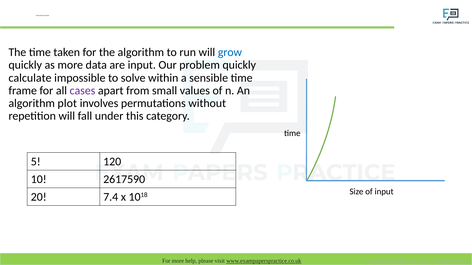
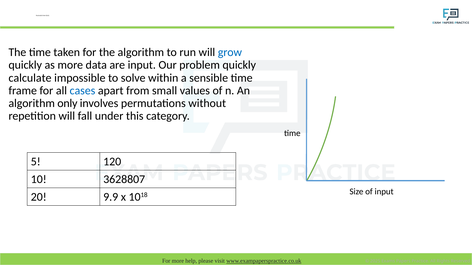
cases colour: purple -> blue
plot: plot -> only
2617590: 2617590 -> 3628807
7.4: 7.4 -> 9.9
